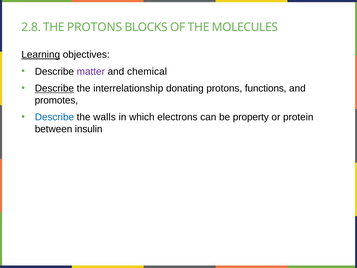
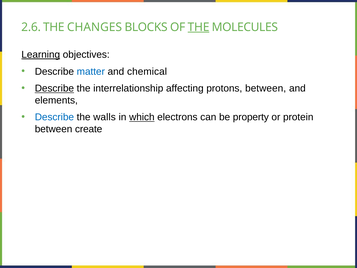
2.8: 2.8 -> 2.6
THE PROTONS: PROTONS -> CHANGES
THE at (199, 27) underline: none -> present
matter colour: purple -> blue
donating: donating -> affecting
protons functions: functions -> between
promotes: promotes -> elements
which underline: none -> present
insulin: insulin -> create
